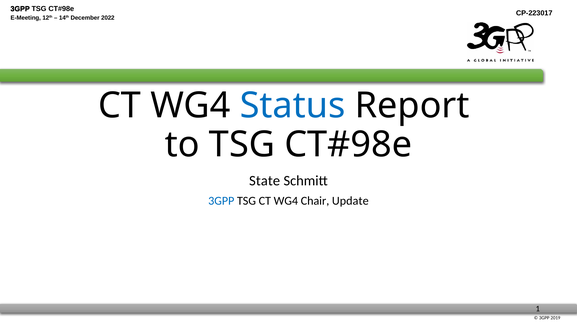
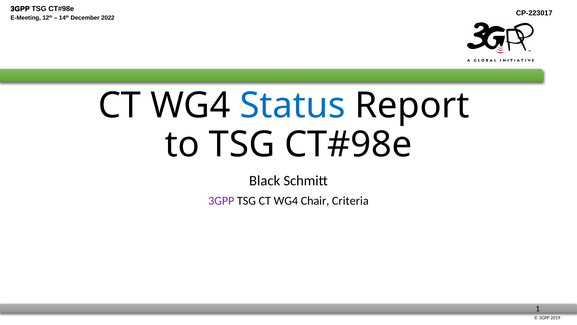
State: State -> Black
3GPP at (221, 201) colour: blue -> purple
Update: Update -> Criteria
